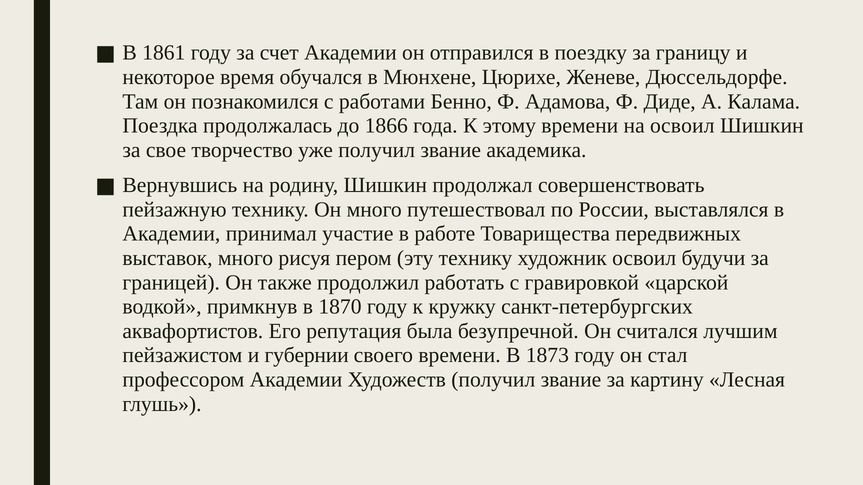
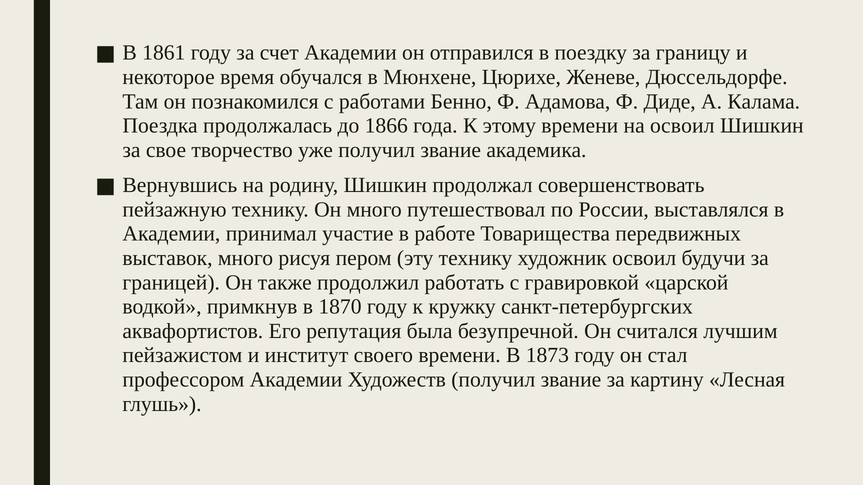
губернии: губернии -> институт
